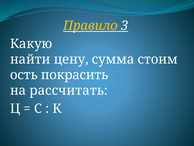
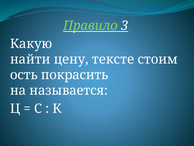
Правило colour: yellow -> light green
сумма: сумма -> тексте
рассчитать: рассчитать -> называется
